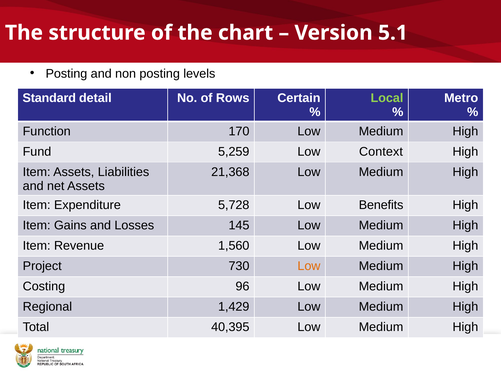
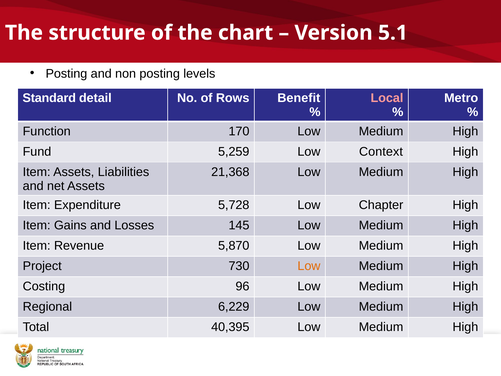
Certain: Certain -> Benefit
Local colour: light green -> pink
Benefits: Benefits -> Chapter
1,560: 1,560 -> 5,870
1,429: 1,429 -> 6,229
